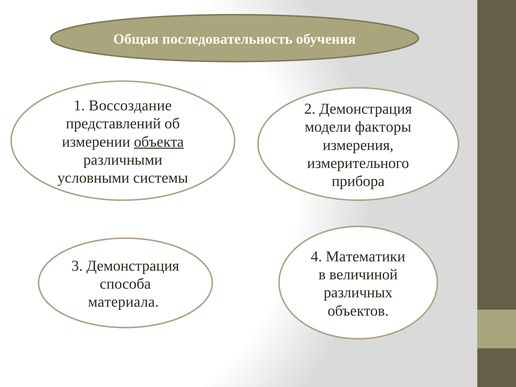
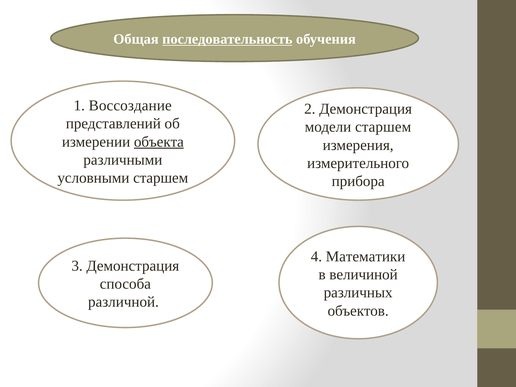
последовательность underline: none -> present
модели факторы: факторы -> старшем
условными системы: системы -> старшем
материала: материала -> различной
